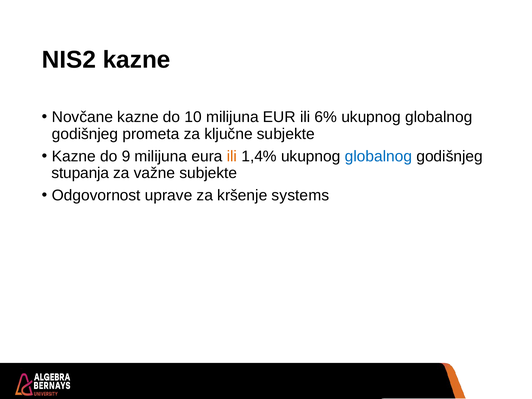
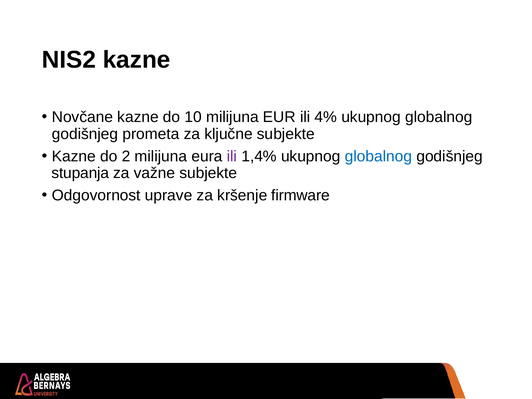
6%: 6% -> 4%
9: 9 -> 2
ili at (232, 156) colour: orange -> purple
systems: systems -> firmware
